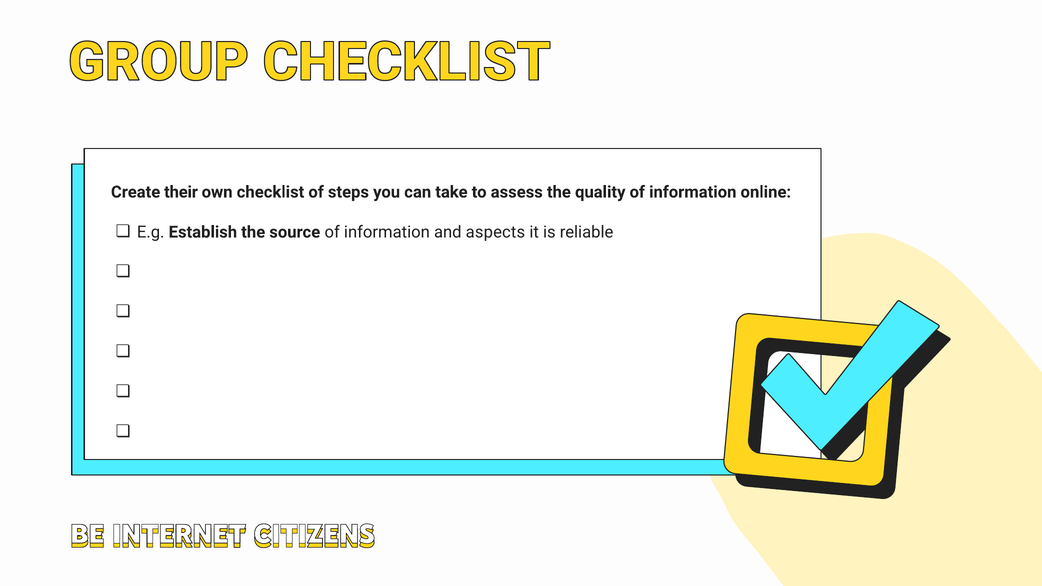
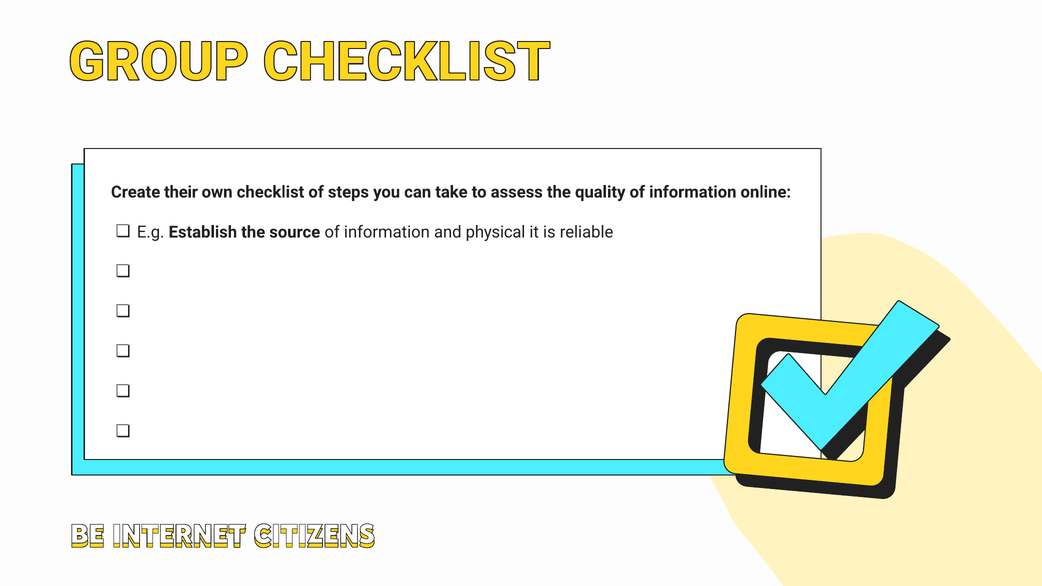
aspects: aspects -> physical
